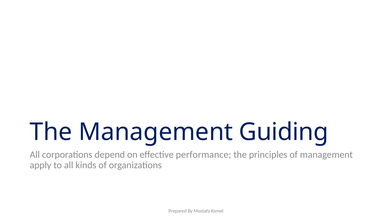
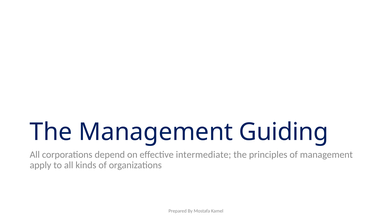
performance: performance -> intermediate
